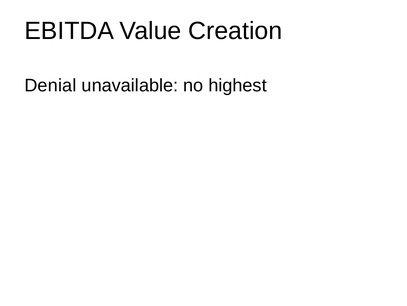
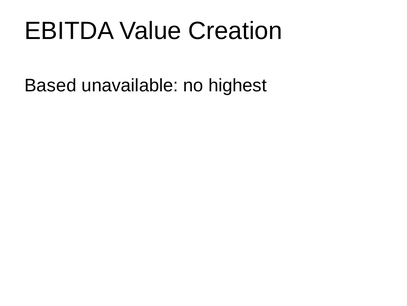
Denial: Denial -> Based
